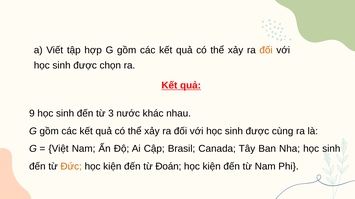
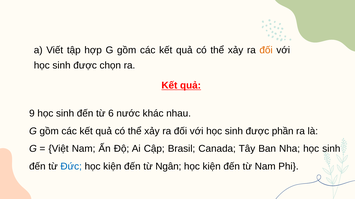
3: 3 -> 6
cùng: cùng -> phần
Đức colour: orange -> blue
Đoán: Đoán -> Ngân
